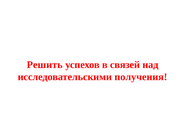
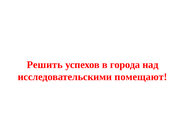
связей: связей -> города
получения: получения -> помещают
